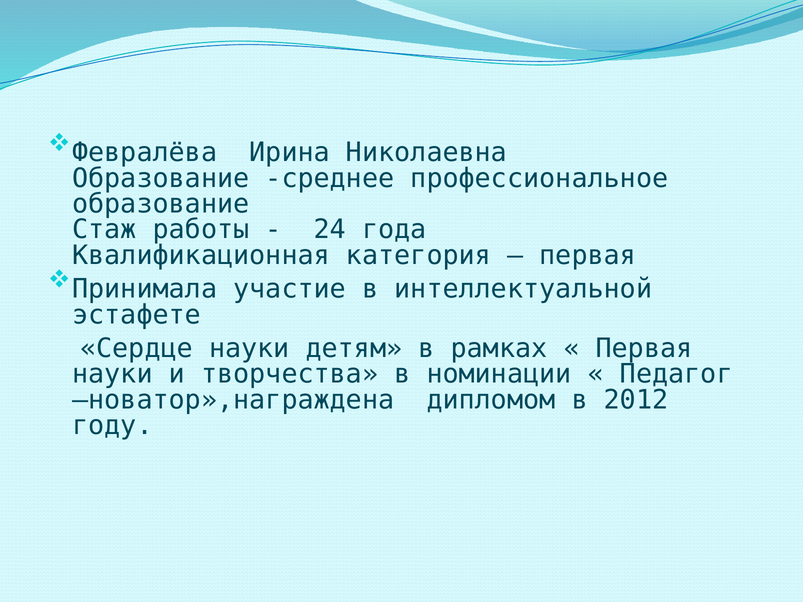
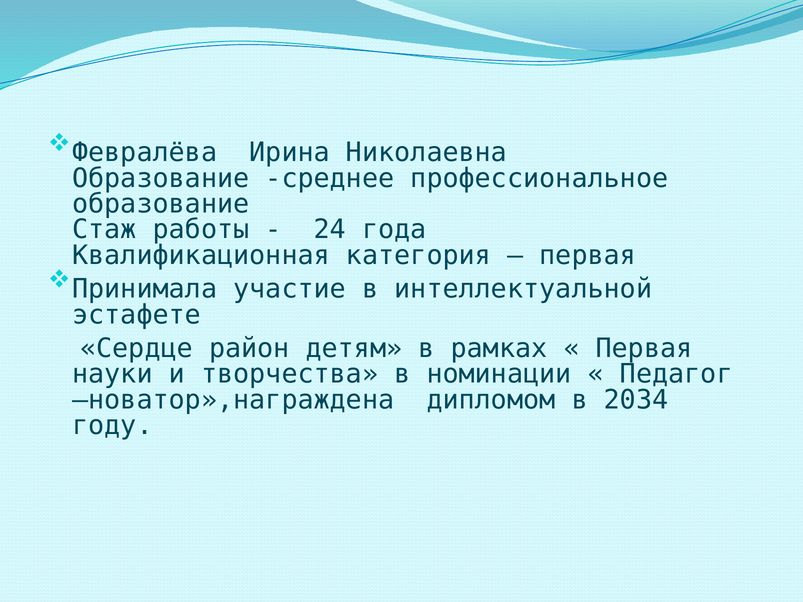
Сердце науки: науки -> район
2012: 2012 -> 2034
